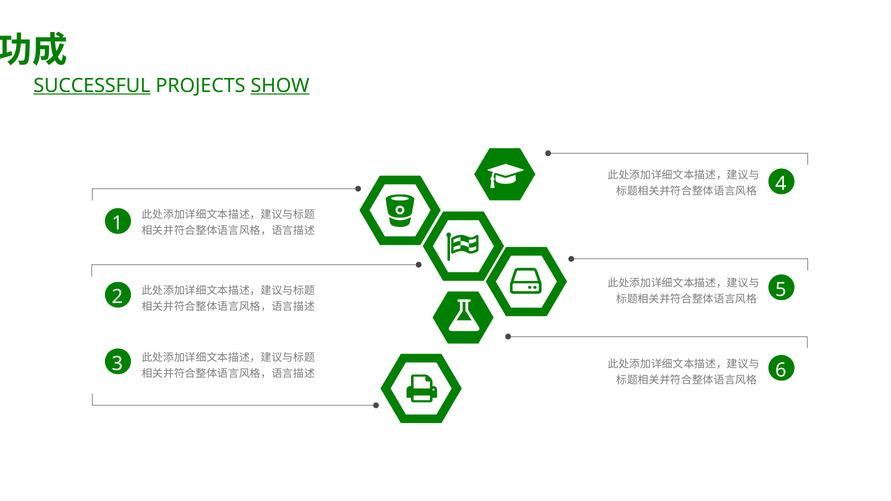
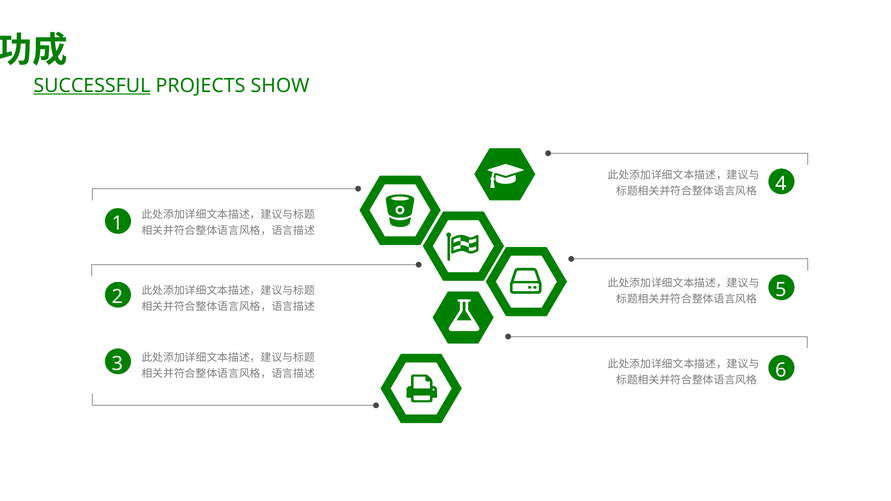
SHOW underline: present -> none
